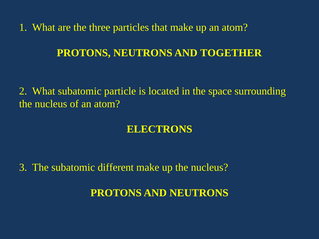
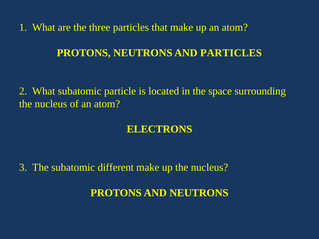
AND TOGETHER: TOGETHER -> PARTICLES
